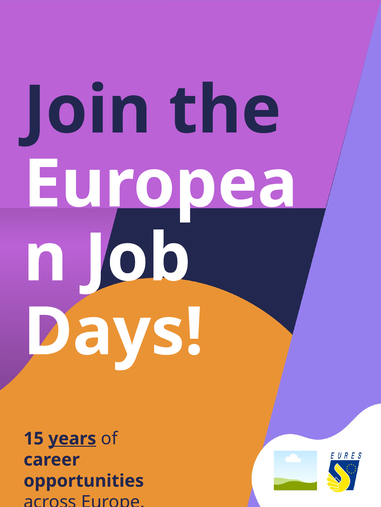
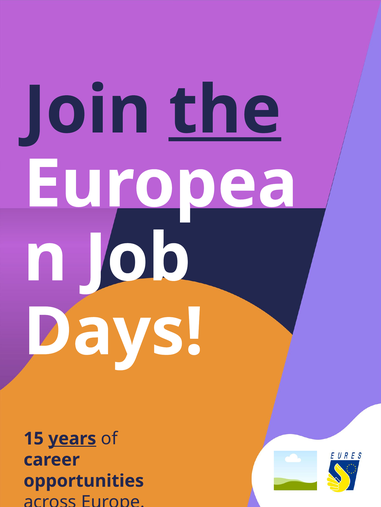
the underline: none -> present
